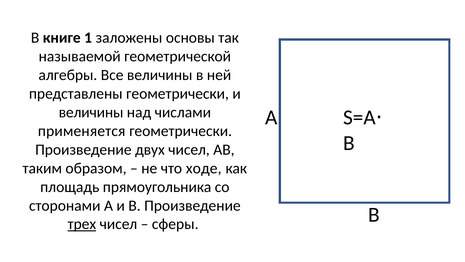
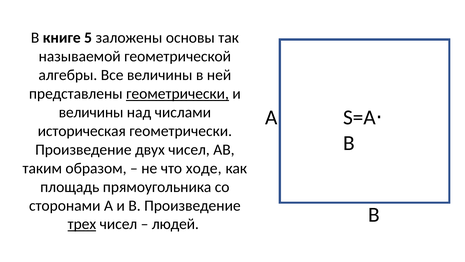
1: 1 -> 5
геометрически at (178, 94) underline: none -> present
применяется: применяется -> историческая
сферы: сферы -> людей
